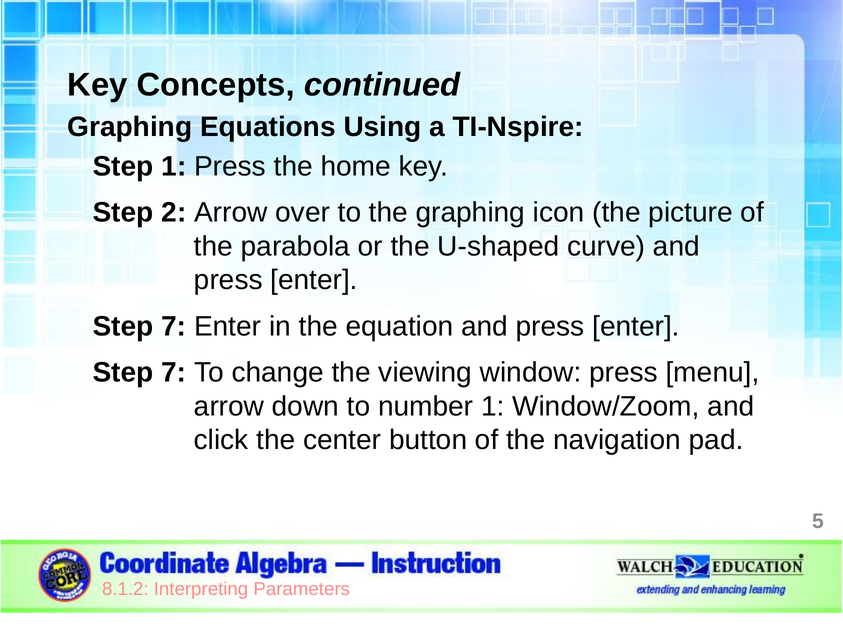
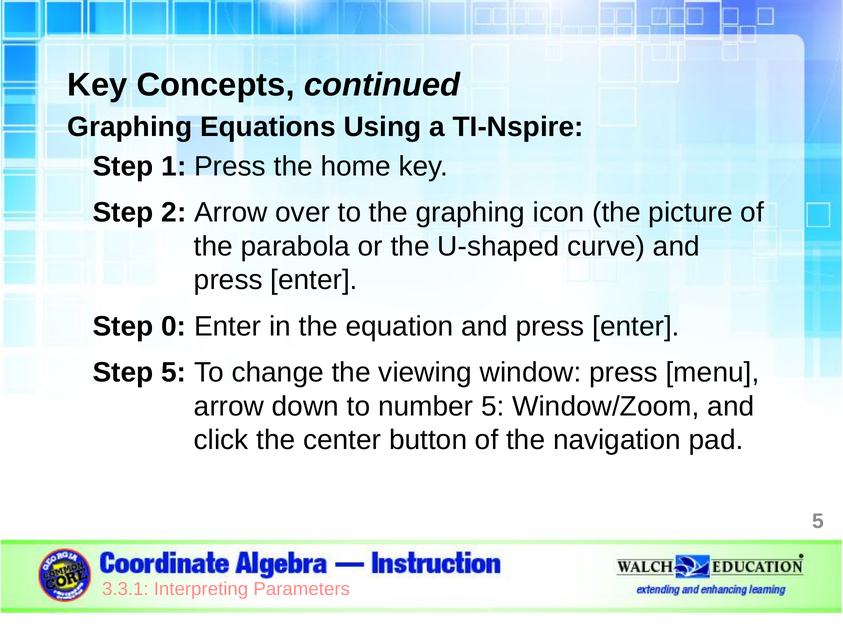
7 at (174, 326): 7 -> 0
7 at (174, 373): 7 -> 5
number 1: 1 -> 5
8.1.2: 8.1.2 -> 3.3.1
